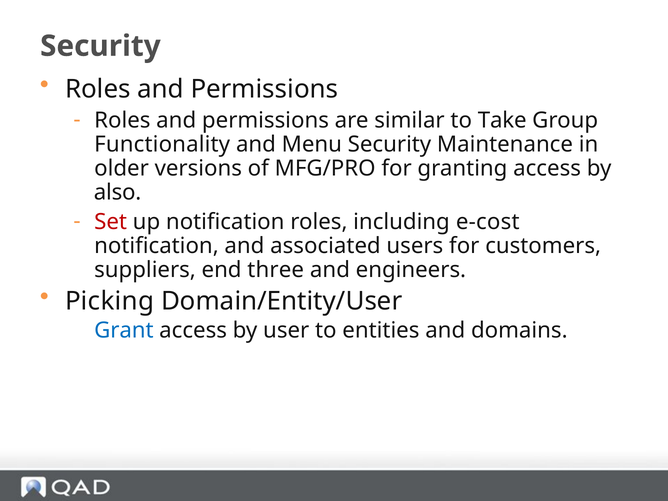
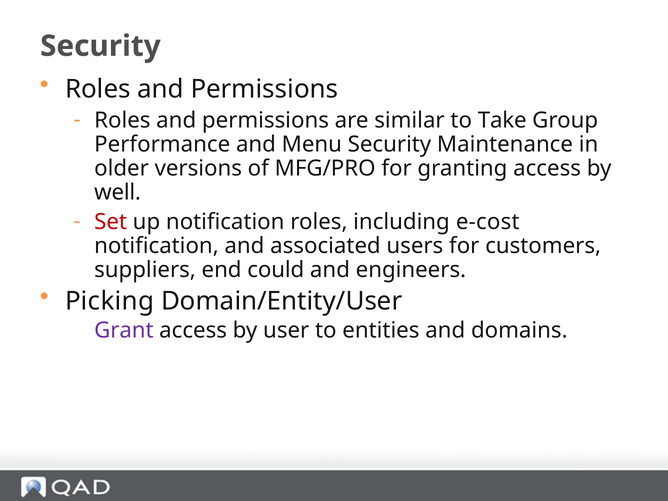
Functionality: Functionality -> Performance
also: also -> well
three: three -> could
Grant colour: blue -> purple
